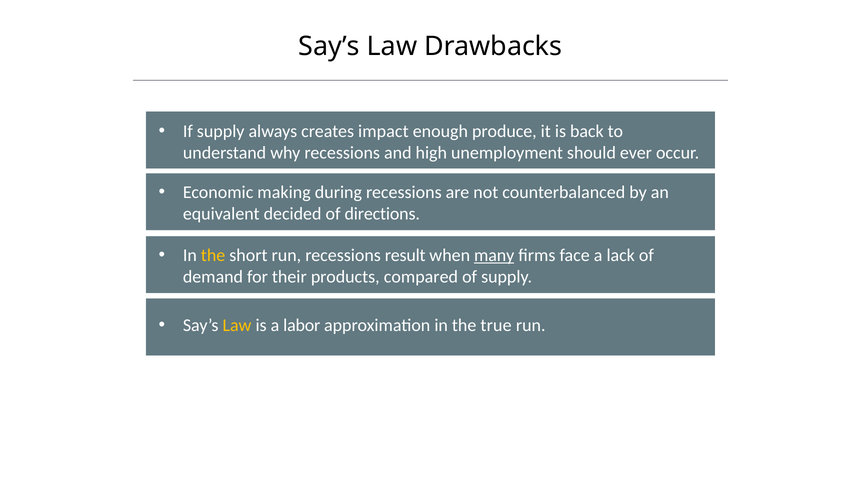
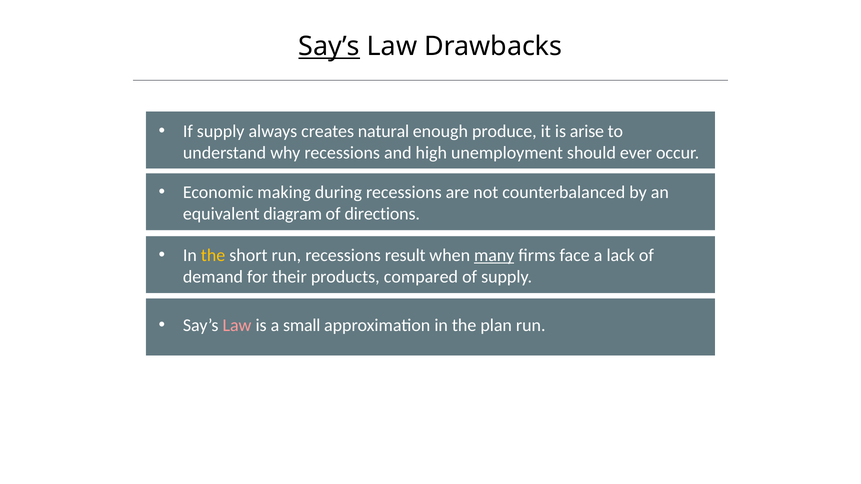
Say’s at (329, 47) underline: none -> present
impact: impact -> natural
back: back -> arise
decided: decided -> diagram
Law at (237, 325) colour: yellow -> pink
labor: labor -> small
true: true -> plan
